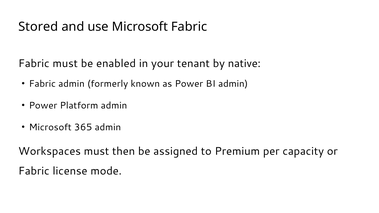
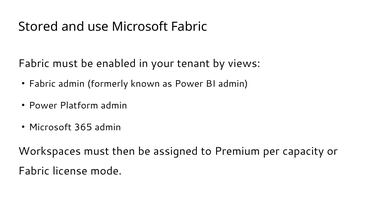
native: native -> views
